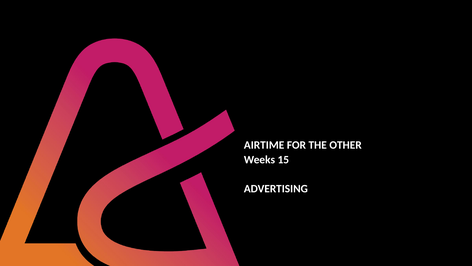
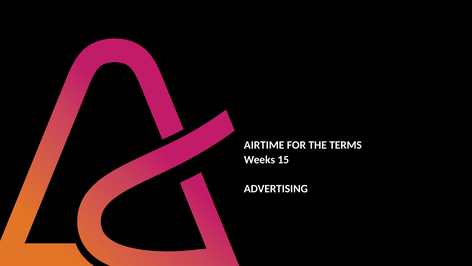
OTHER: OTHER -> TERMS
